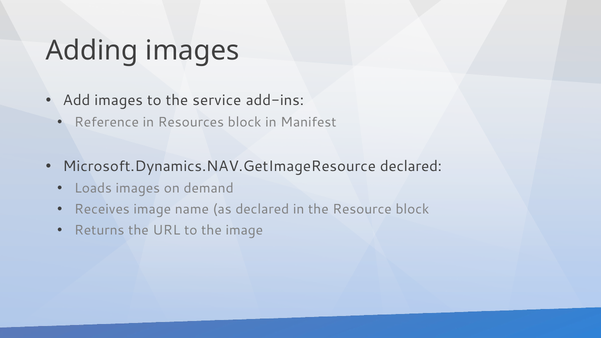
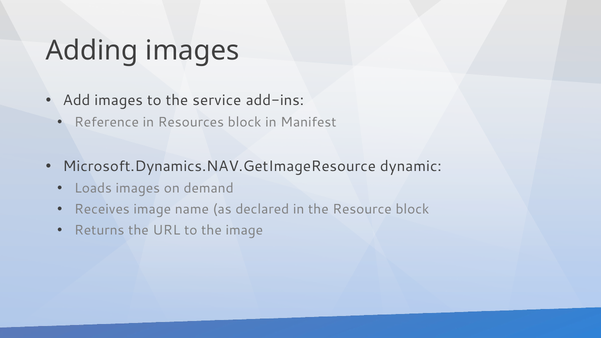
Microsoft.Dynamics.NAV.GetImageResource declared: declared -> dynamic
